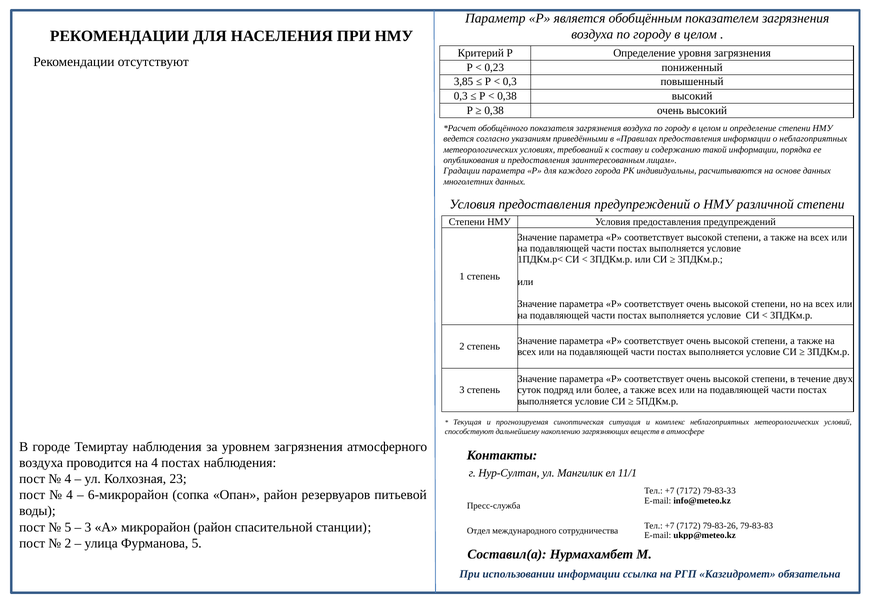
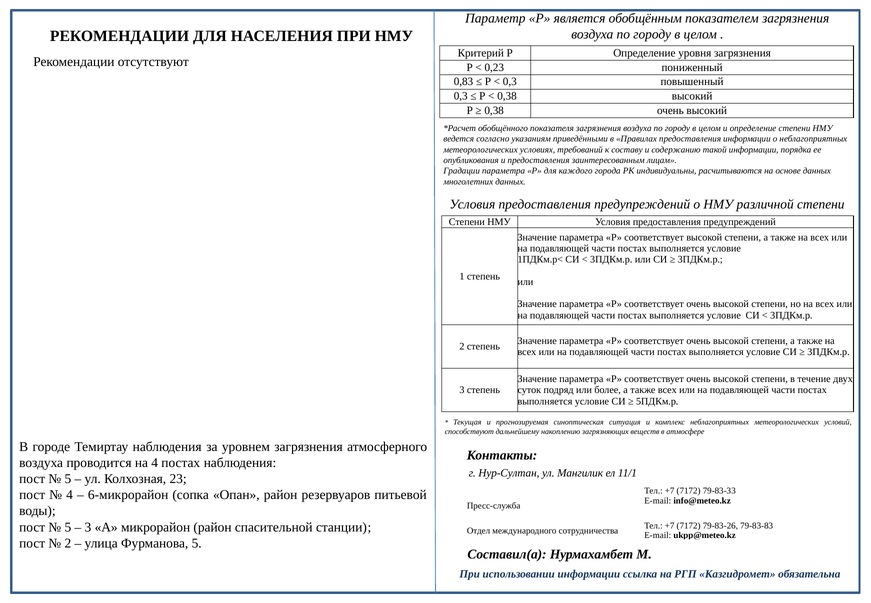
3,85: 3,85 -> 0,83
4 at (68, 479): 4 -> 5
